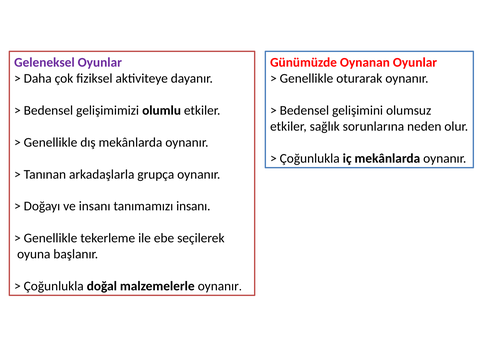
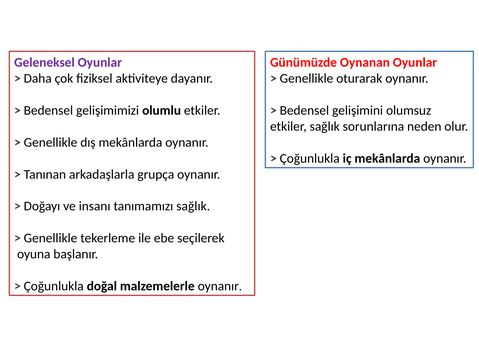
tanımamızı insanı: insanı -> sağlık
